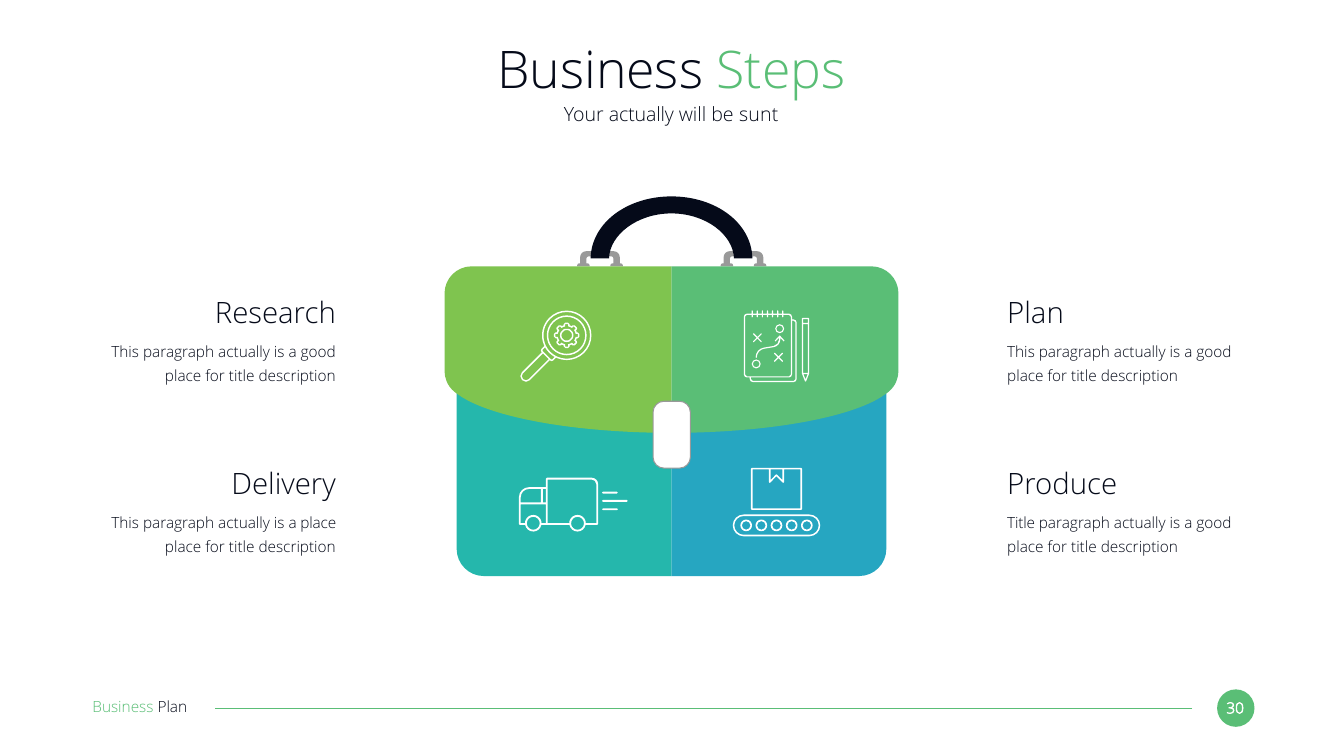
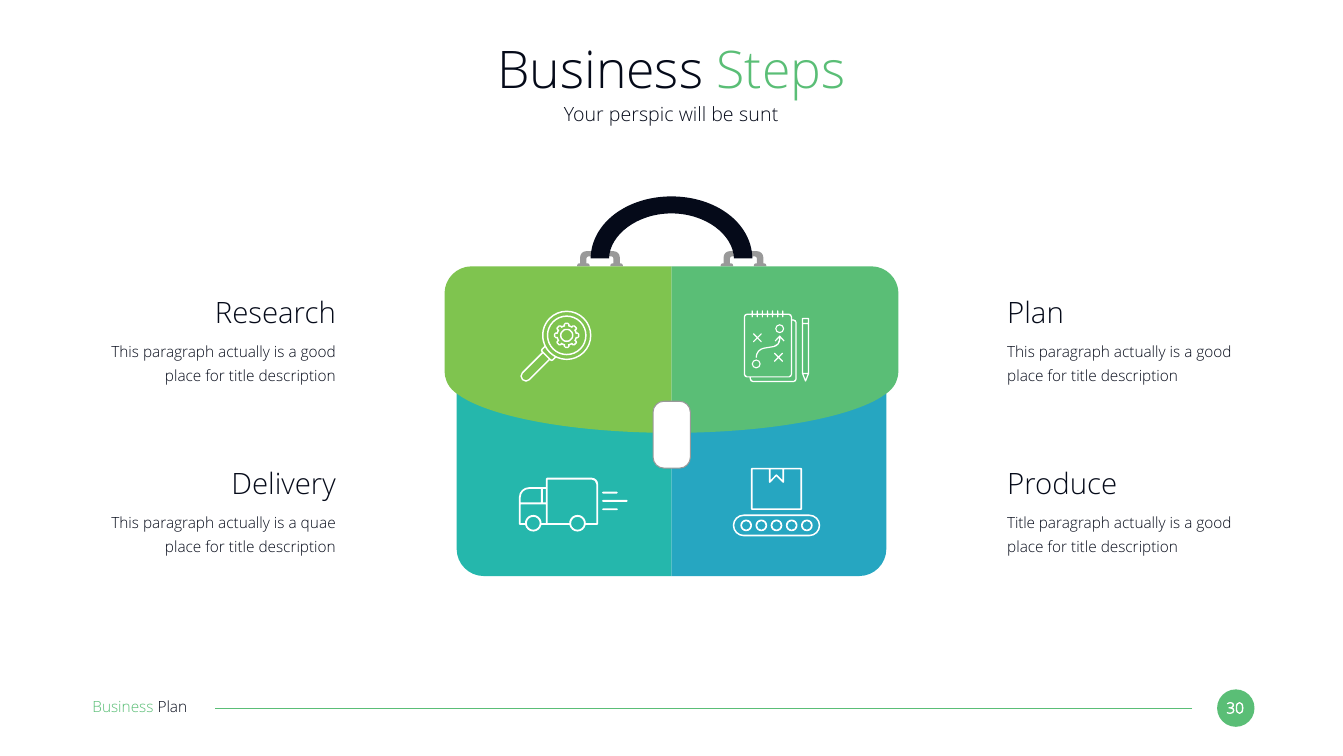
Your actually: actually -> perspic
a place: place -> quae
